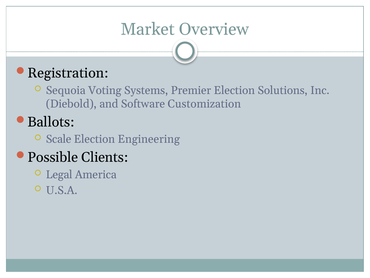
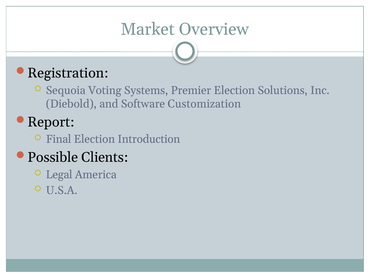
Ballots: Ballots -> Report
Scale: Scale -> Final
Engineering: Engineering -> Introduction
